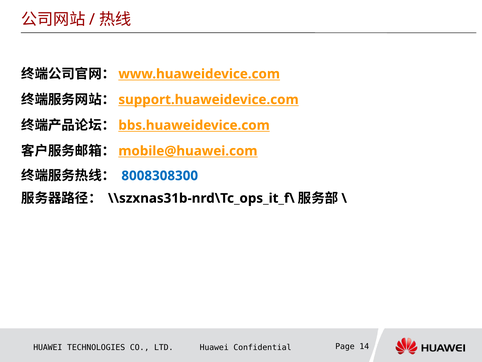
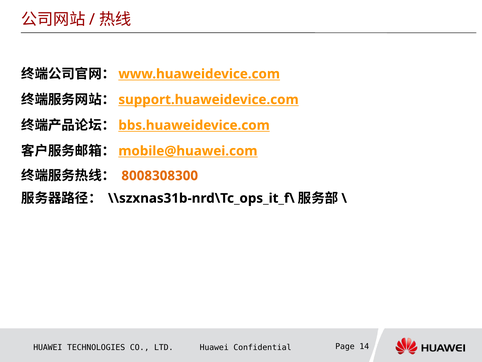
8008308300 colour: blue -> orange
